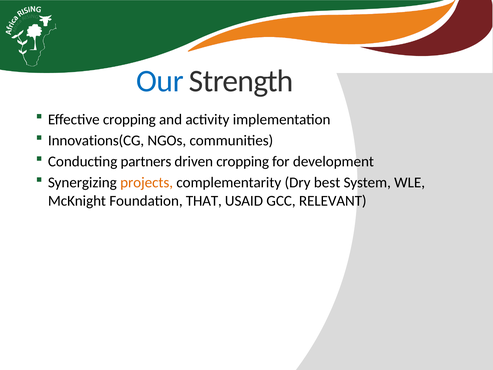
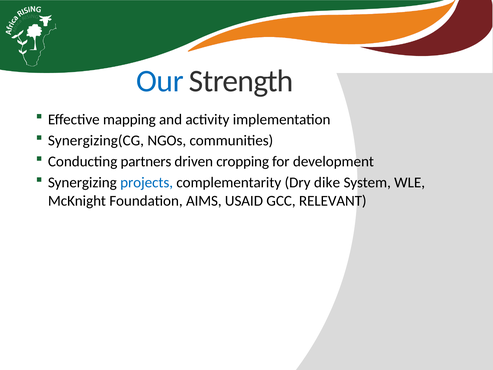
Effective cropping: cropping -> mapping
Innovations(CG: Innovations(CG -> Synergizing(CG
projects colour: orange -> blue
best: best -> dike
THAT: THAT -> AIMS
